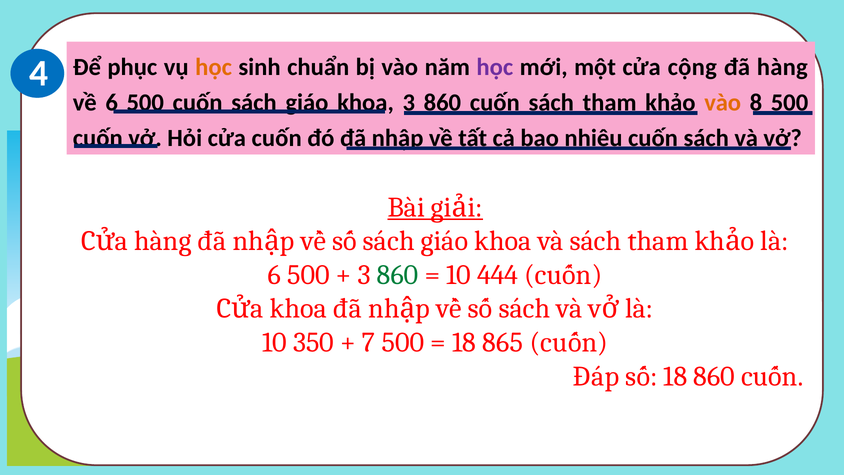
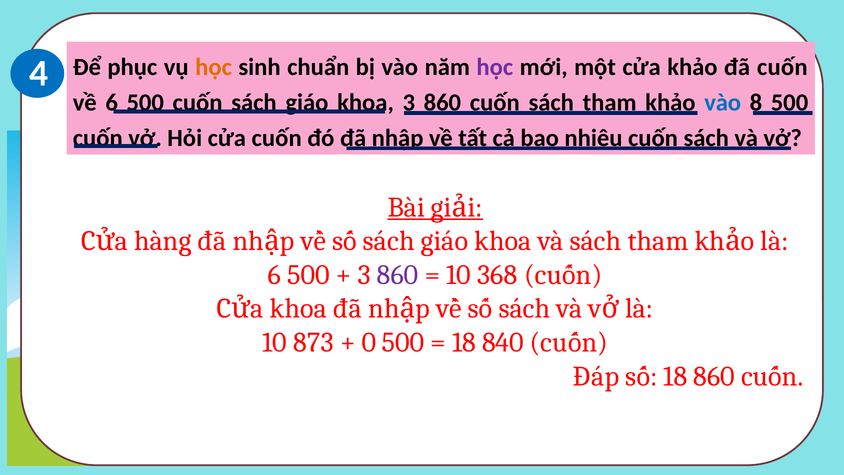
cửa cộng: cộng -> khảo
đã hàng: hàng -> cuốn
vào at (723, 103) colour: orange -> blue
860 at (398, 275) colour: green -> purple
444: 444 -> 368
350: 350 -> 873
7: 7 -> 0
865: 865 -> 840
